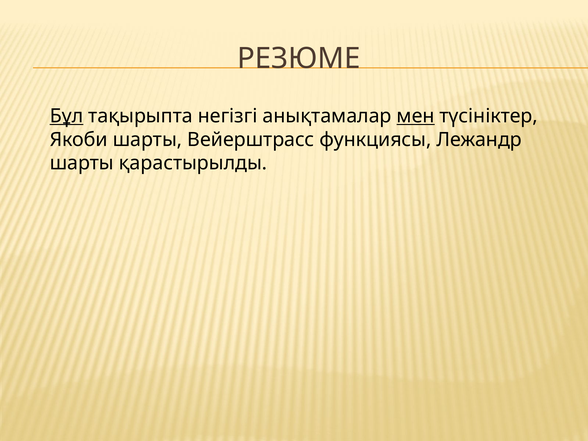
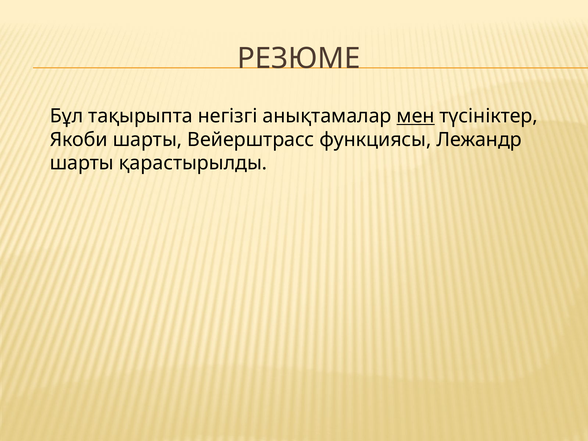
Бұл underline: present -> none
